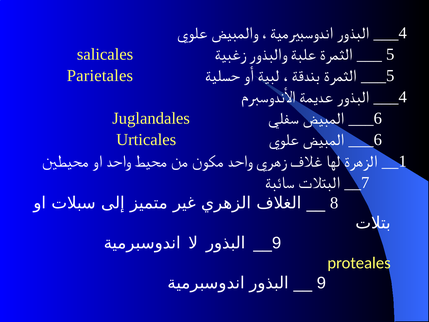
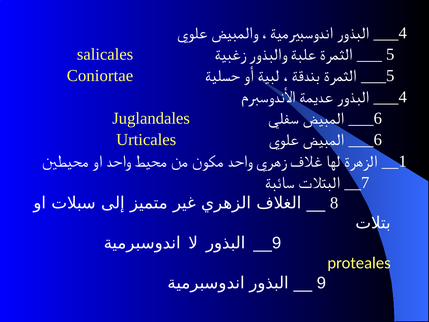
Parietales: Parietales -> Coniortae
